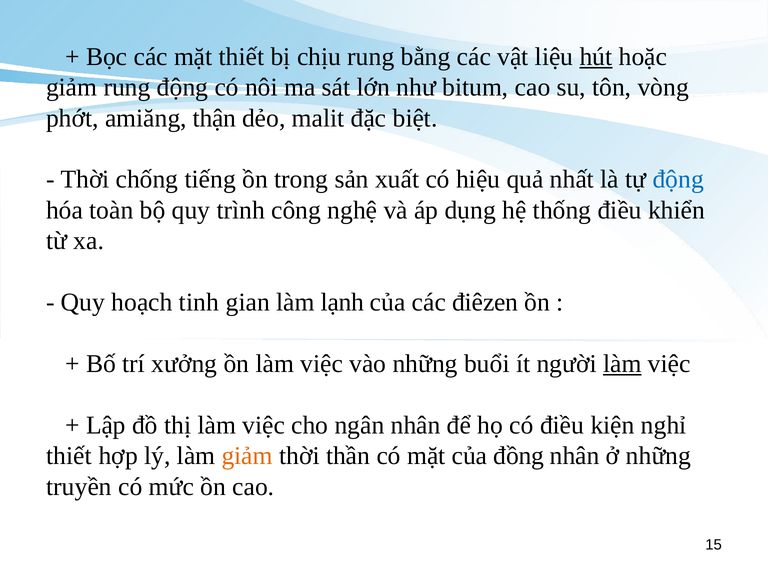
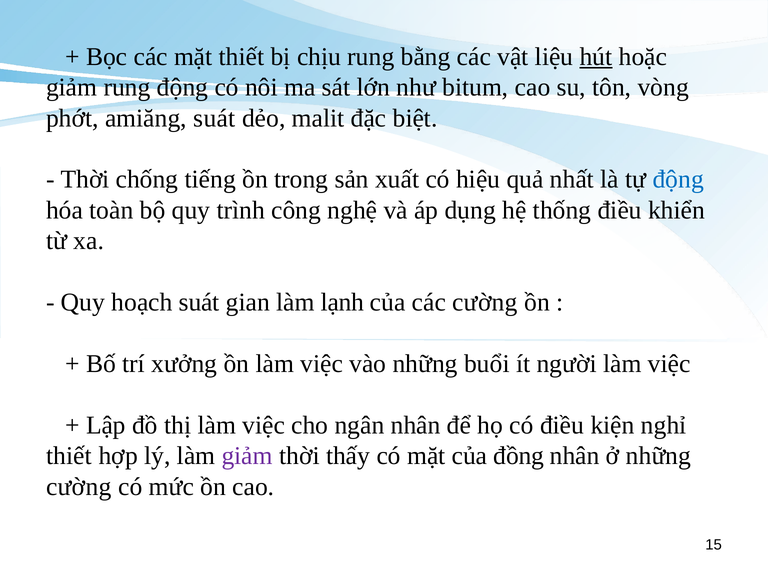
amiăng thận: thận -> suát
hoạch tinh: tinh -> suát
các điêzen: điêzen -> cường
làm at (622, 364) underline: present -> none
giảm at (247, 456) colour: orange -> purple
thần: thần -> thấy
truyền at (79, 487): truyền -> cường
